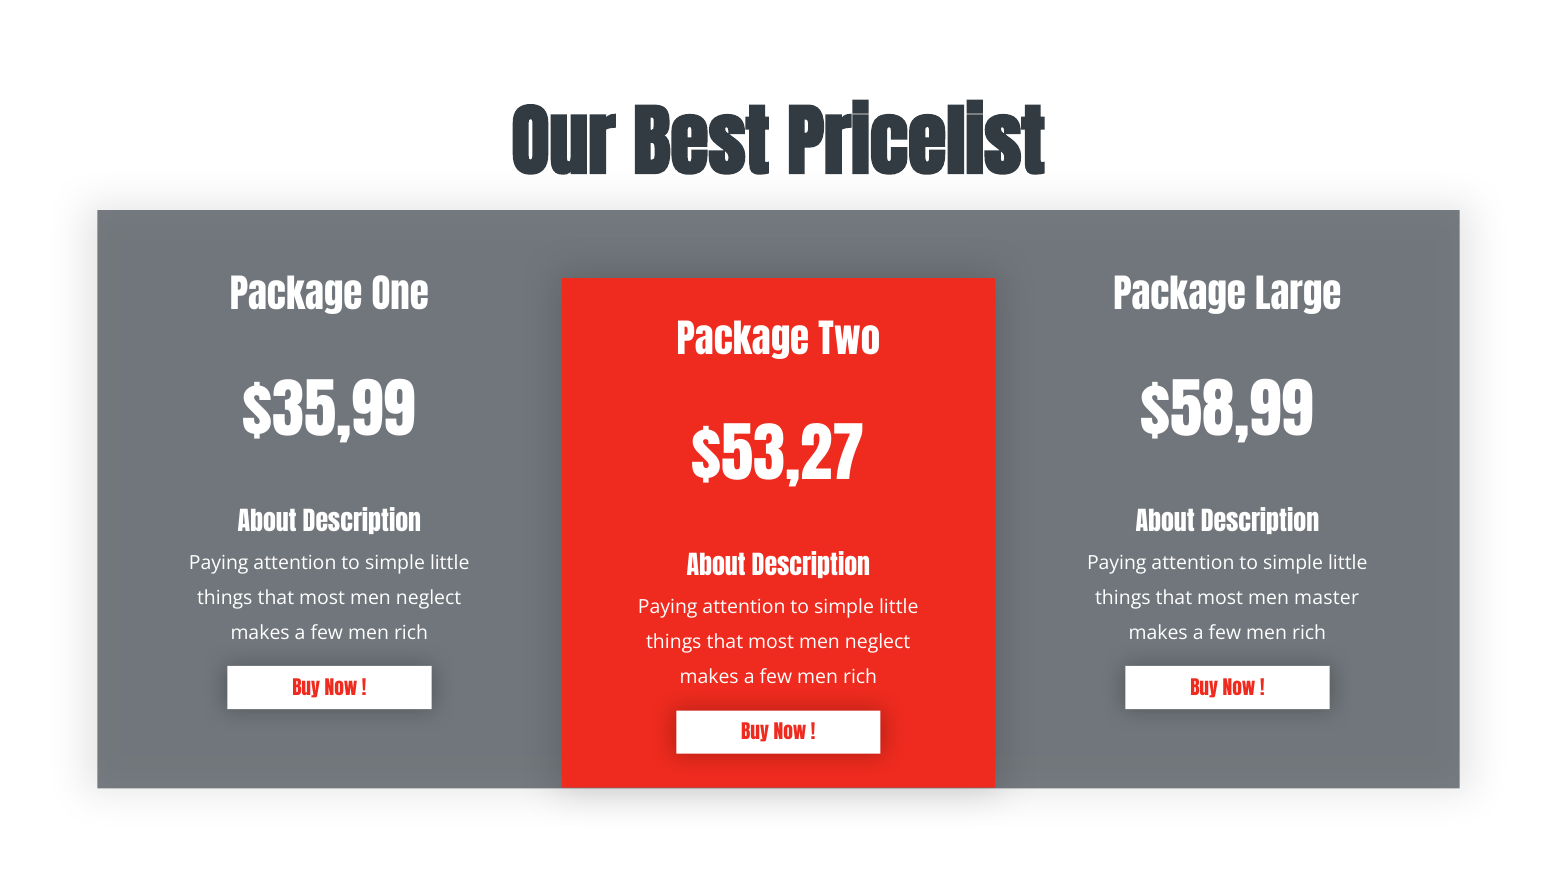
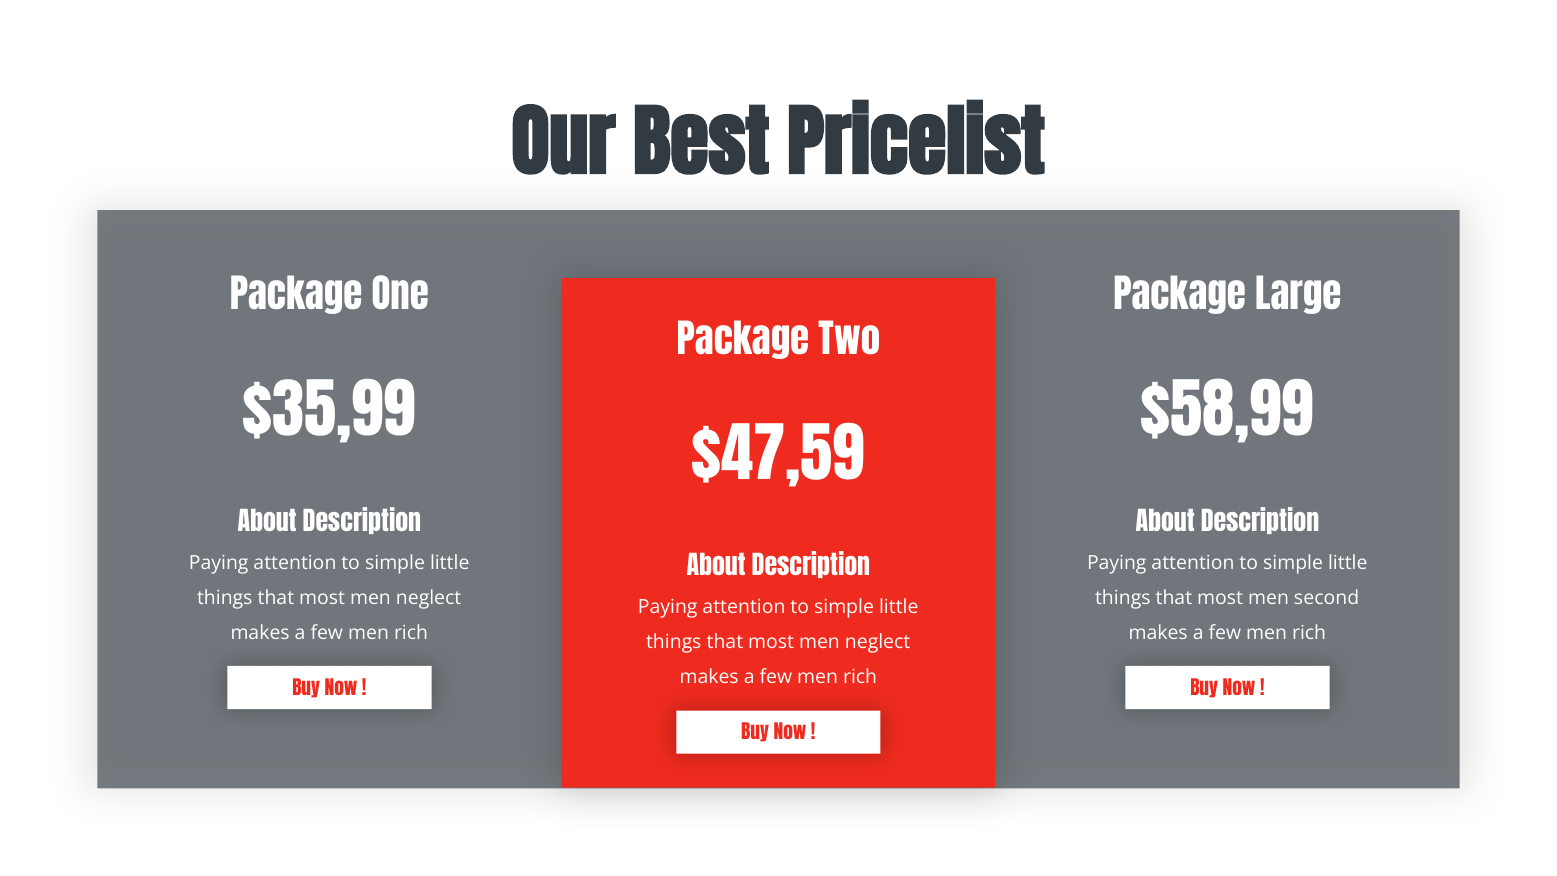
$53,27: $53,27 -> $47,59
master: master -> second
